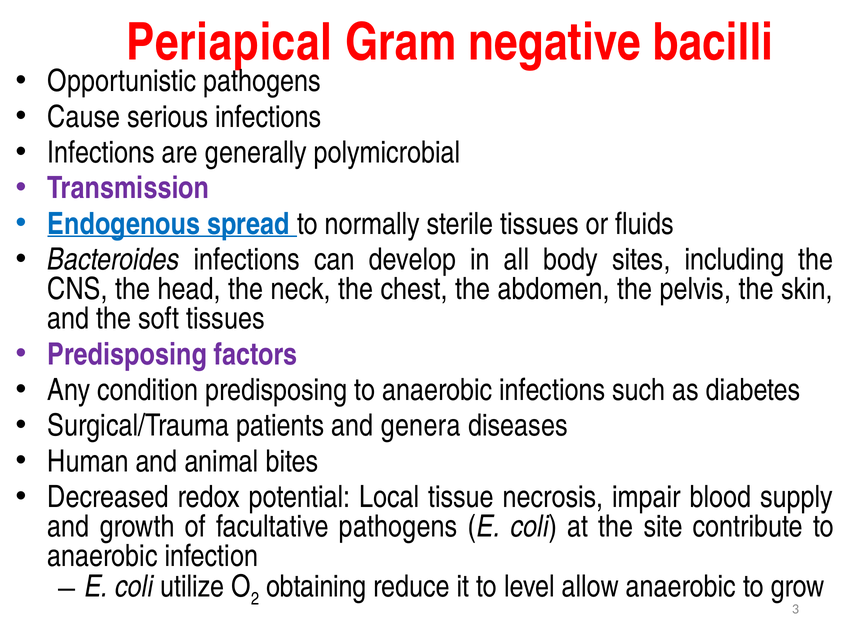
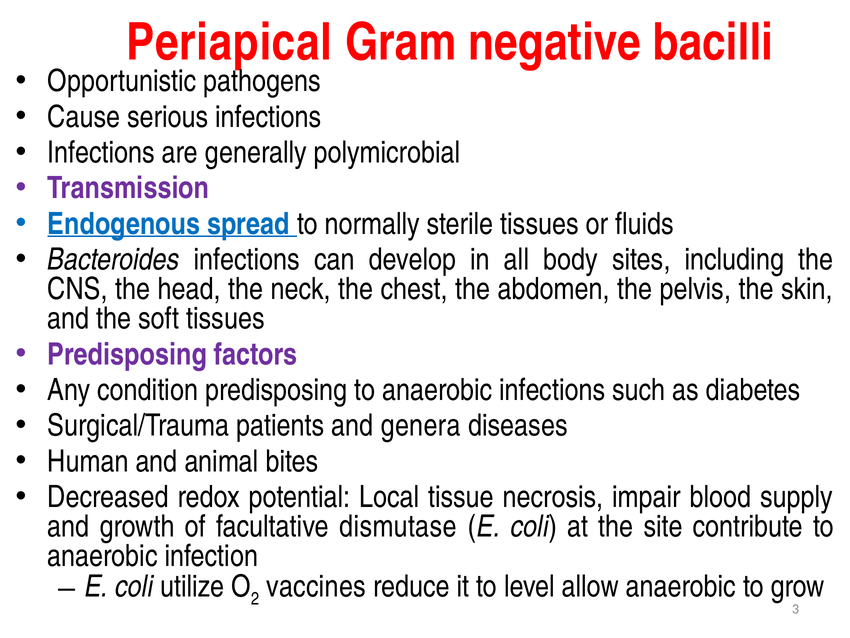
facultative pathogens: pathogens -> dismutase
obtaining: obtaining -> vaccines
